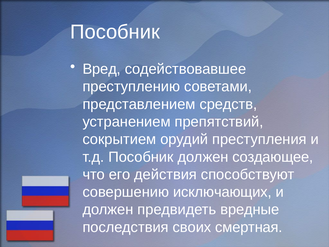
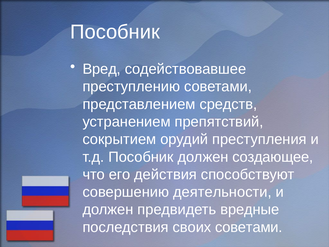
исключающих: исключающих -> деятельности
своих смертная: смертная -> советами
